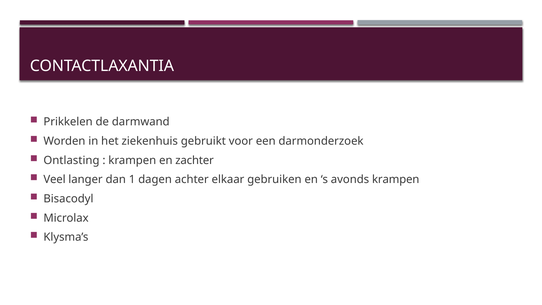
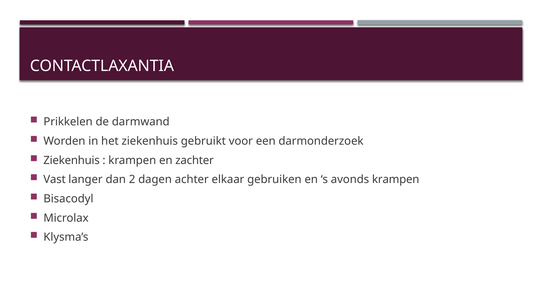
Ontlasting at (71, 160): Ontlasting -> Ziekenhuis
Veel: Veel -> Vast
1: 1 -> 2
